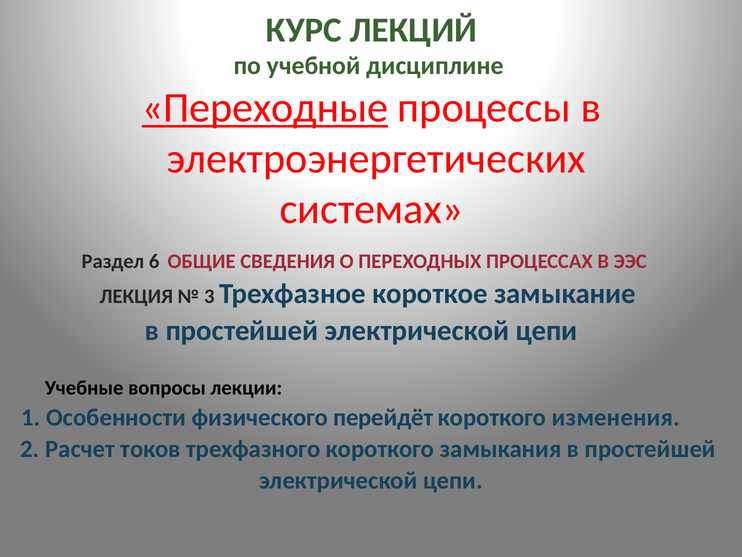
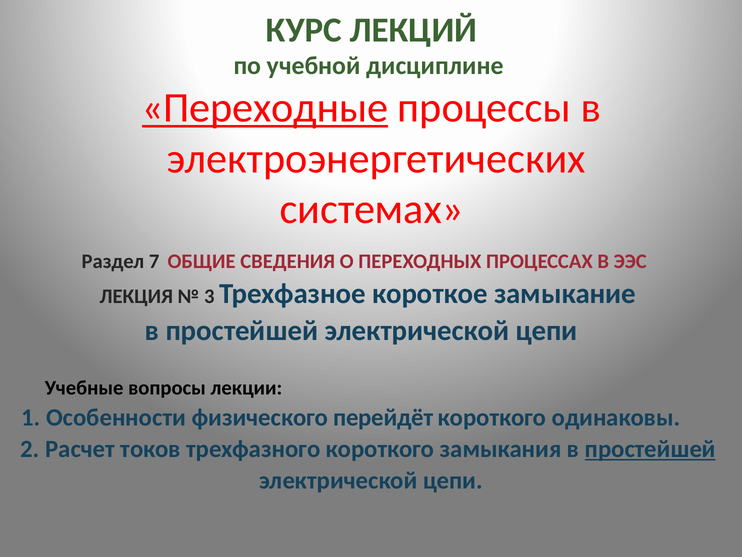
6: 6 -> 7
изменения: изменения -> одинаковы
простейшей at (650, 449) underline: none -> present
